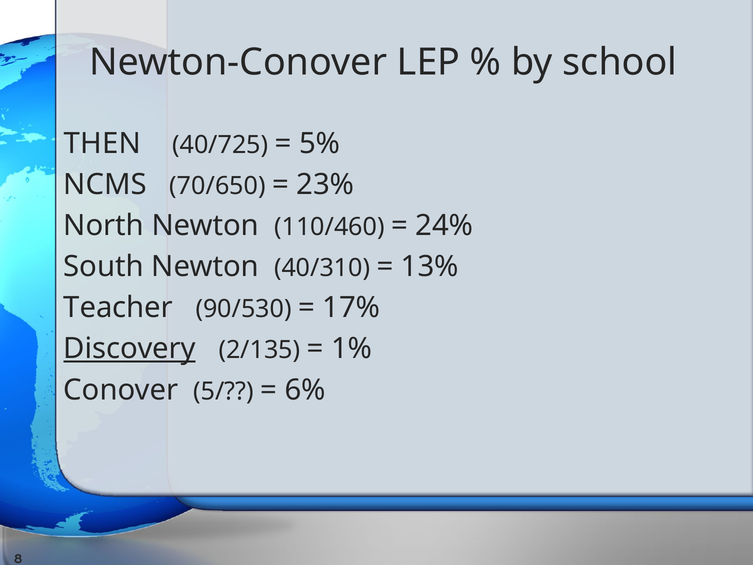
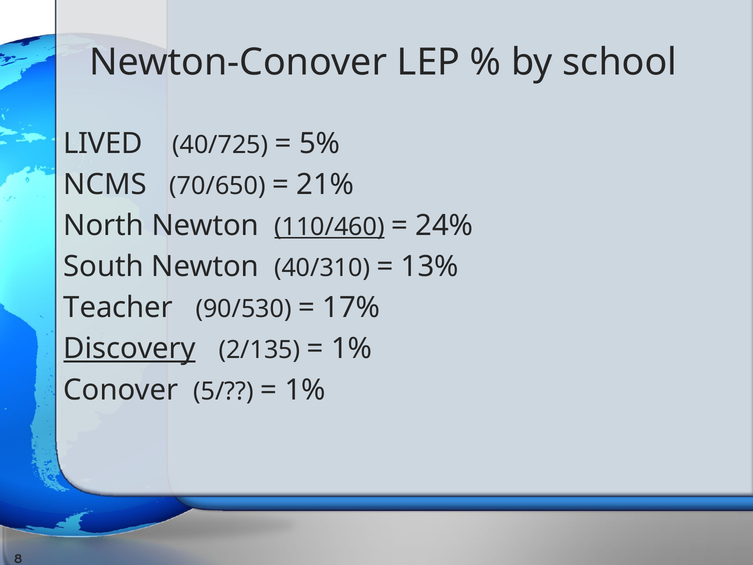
THEN: THEN -> LIVED
23%: 23% -> 21%
110/460 underline: none -> present
6% at (305, 390): 6% -> 1%
